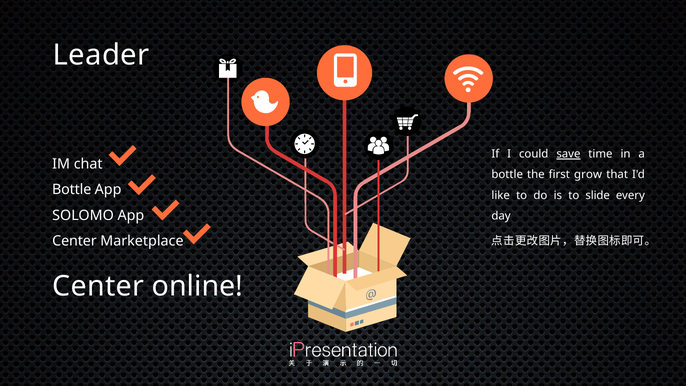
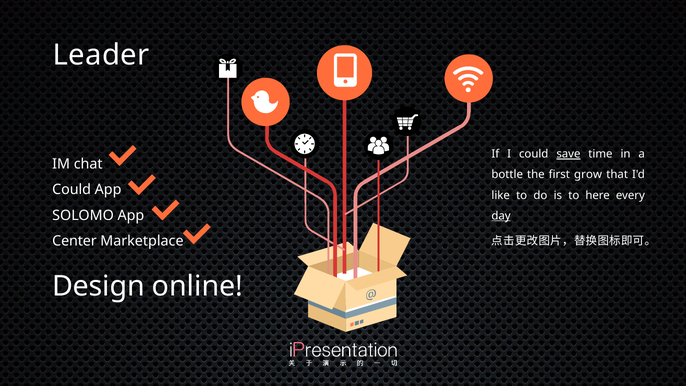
Bottle at (72, 190): Bottle -> Could
slide: slide -> here
day underline: none -> present
Center at (98, 286): Center -> Design
